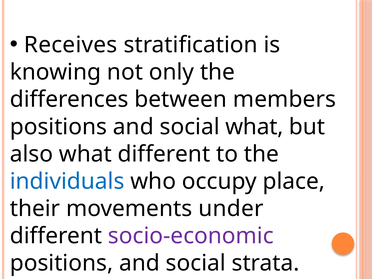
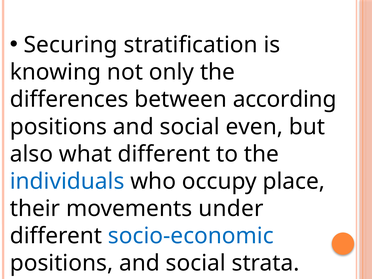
Receives: Receives -> Securing
members: members -> according
social what: what -> even
socio-economic colour: purple -> blue
